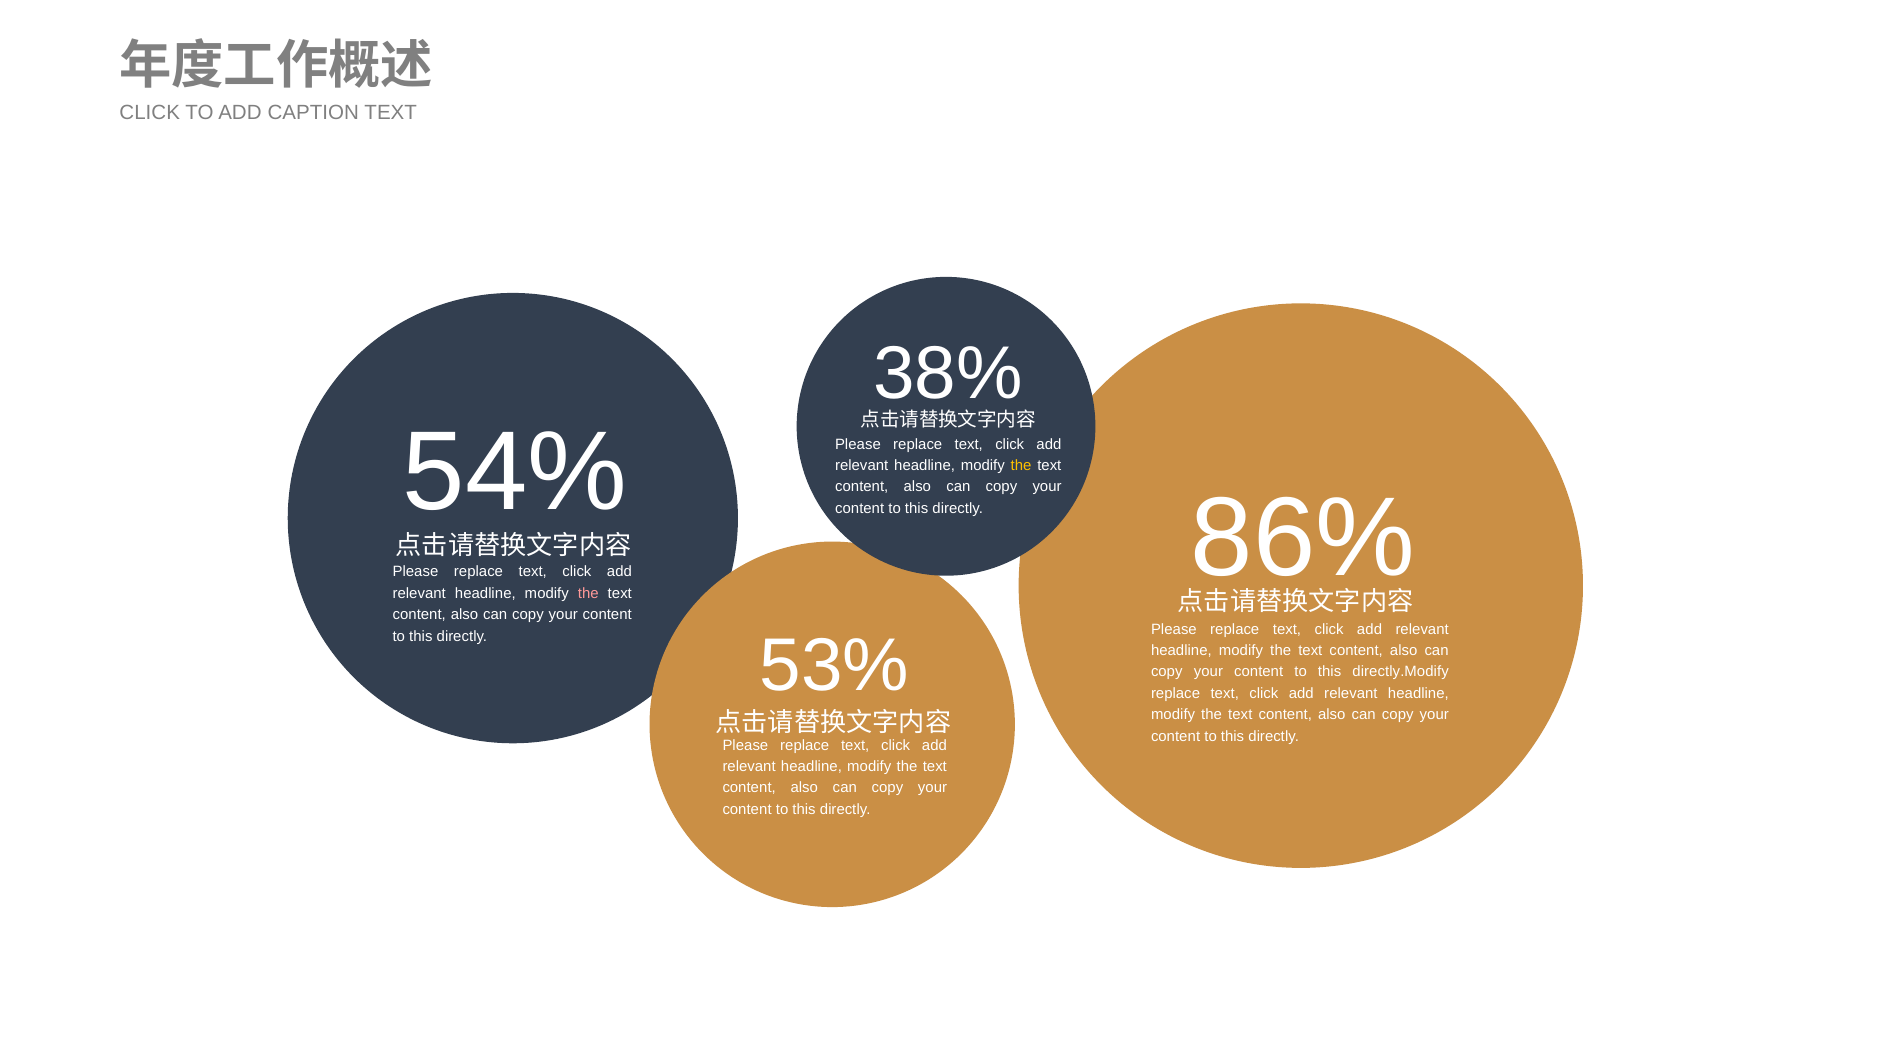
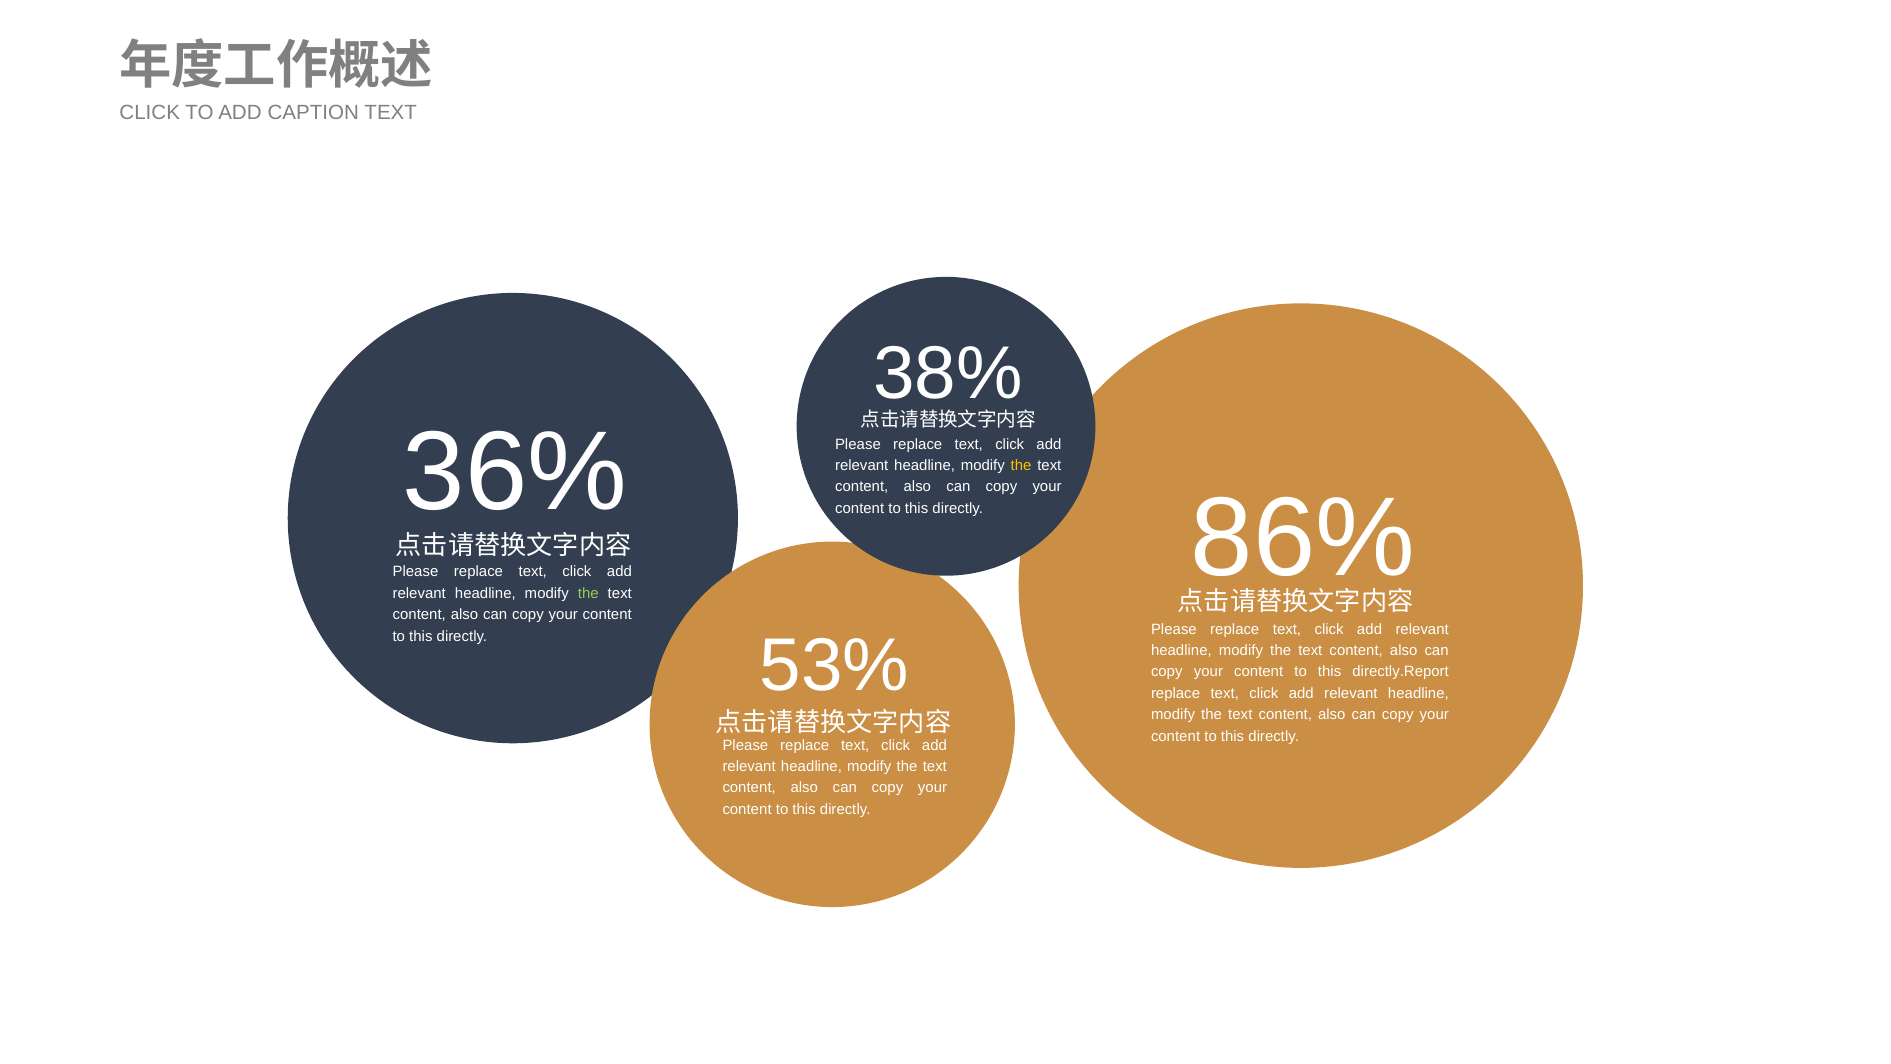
54%: 54% -> 36%
the at (588, 593) colour: pink -> light green
directly.Modify: directly.Modify -> directly.Report
